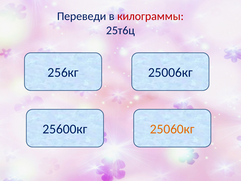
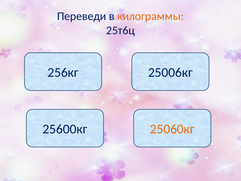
килограммы colour: red -> orange
